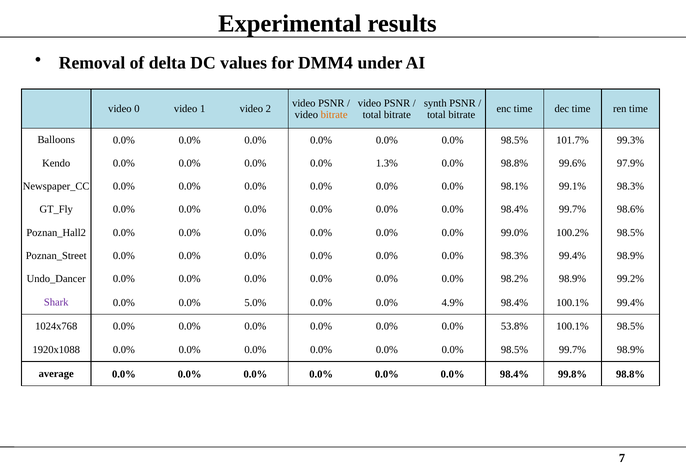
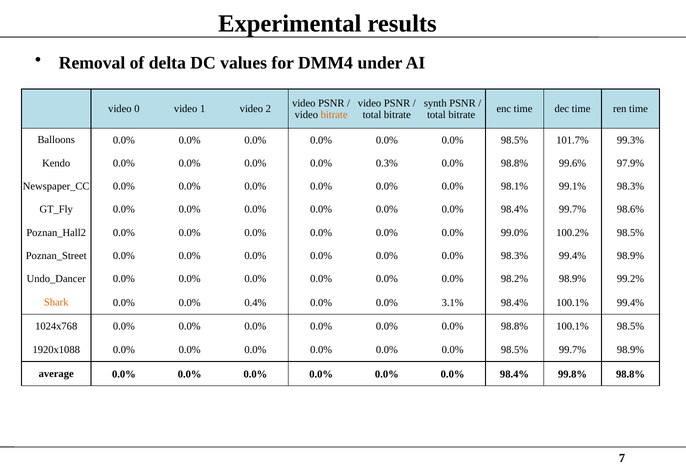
1.3%: 1.3% -> 0.3%
Shark colour: purple -> orange
5.0%: 5.0% -> 0.4%
4.9%: 4.9% -> 3.1%
0.0% 0.0% 53.8%: 53.8% -> 98.8%
